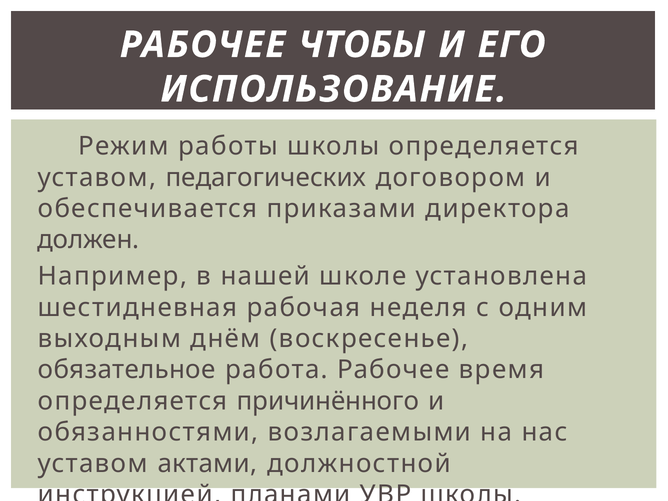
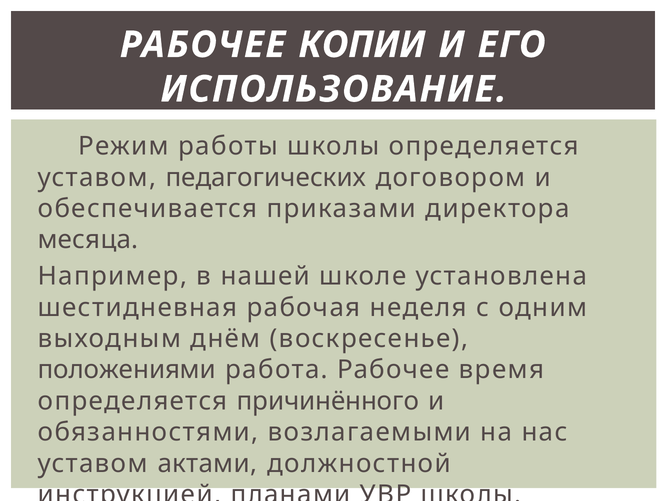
ЧТОБЫ: ЧТОБЫ -> КОПИИ
должен: должен -> месяца
обязательное: обязательное -> положениями
